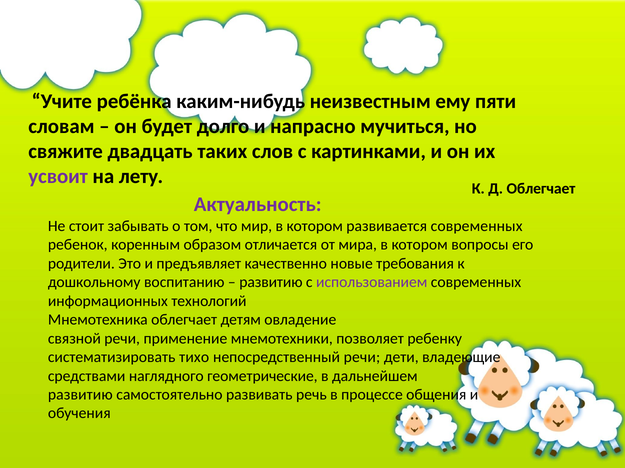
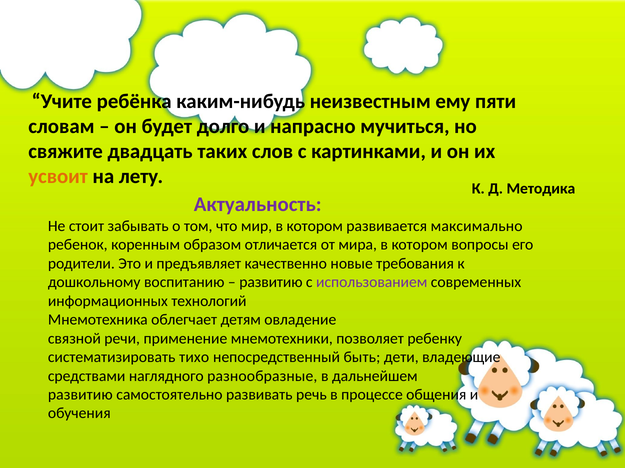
усвоит colour: purple -> orange
Д Облегчает: Облегчает -> Методика
развивается современных: современных -> максимально
непосредственный речи: речи -> быть
геометрические: геометрические -> разнообразные
